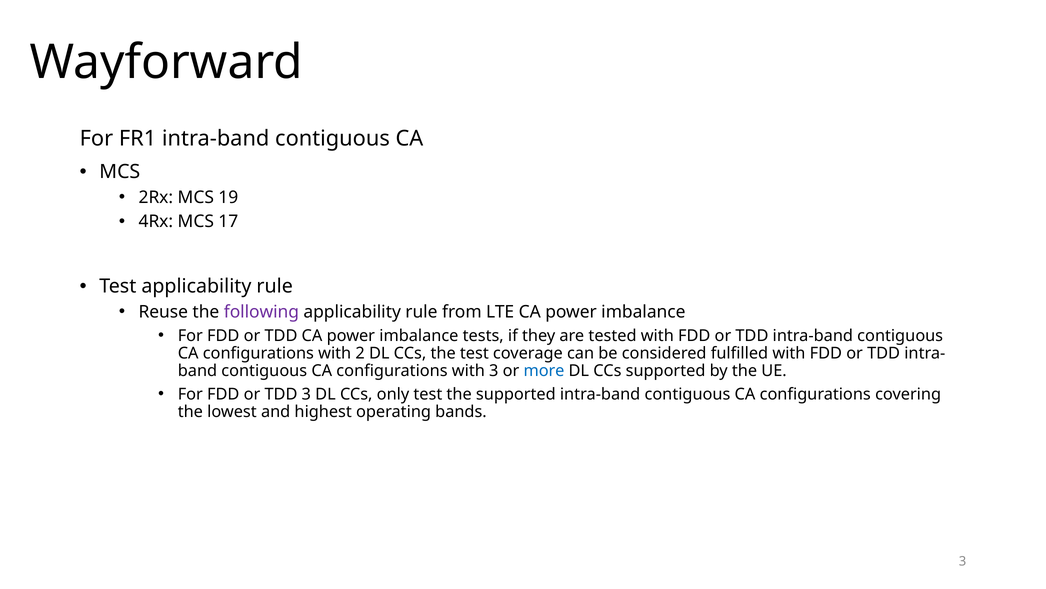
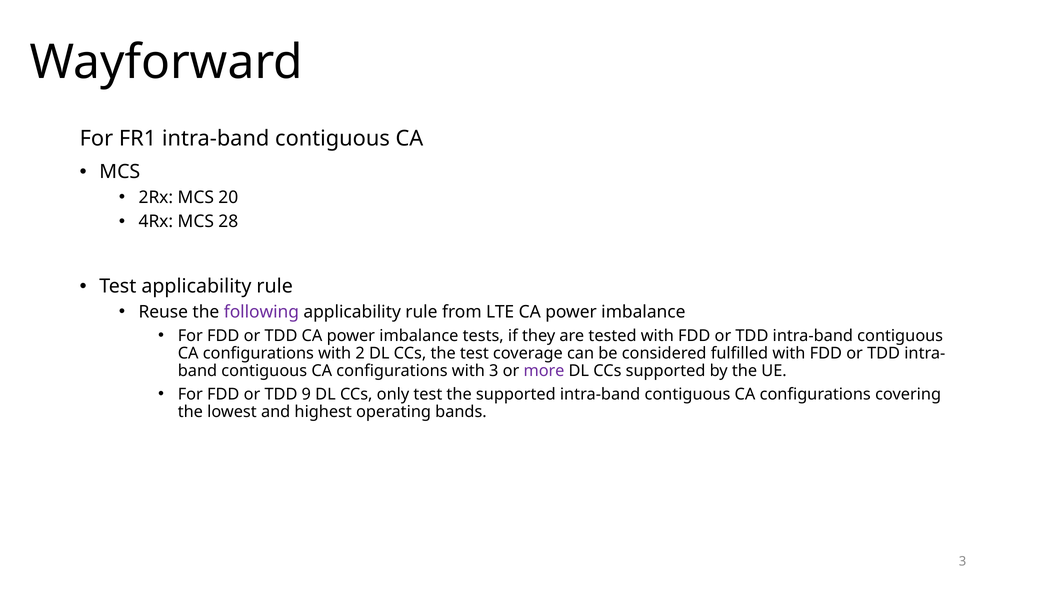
19: 19 -> 20
17: 17 -> 28
more colour: blue -> purple
TDD 3: 3 -> 9
